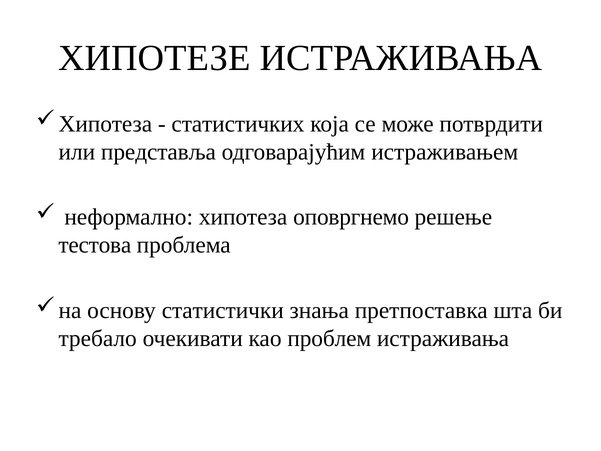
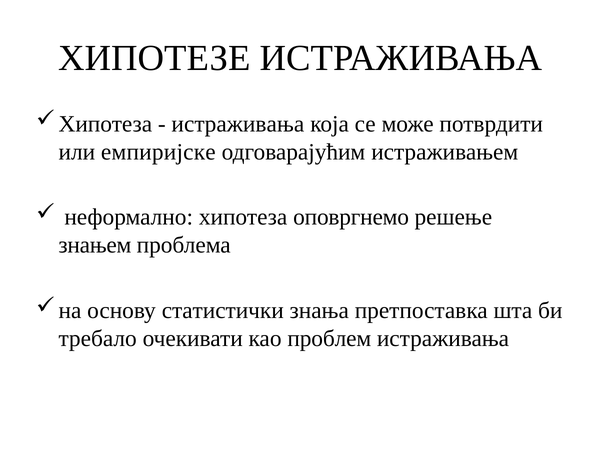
статистичких at (238, 124): статистичких -> истраживања
представља: представља -> емпиријске
тестова: тестова -> знањем
